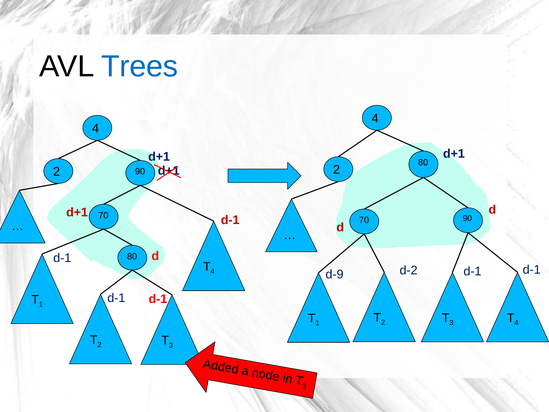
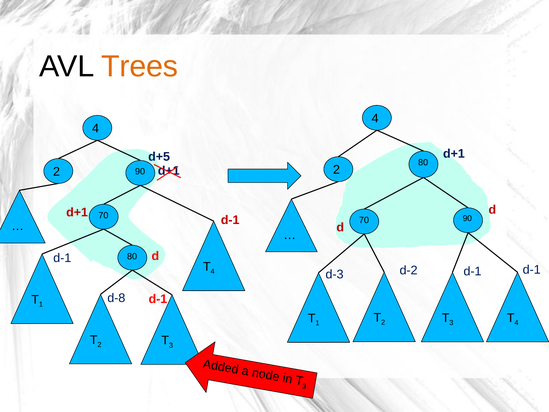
Trees colour: blue -> orange
d+1 at (159, 157): d+1 -> d+5
d-9: d-9 -> d-3
d-1 at (116, 298): d-1 -> d-8
